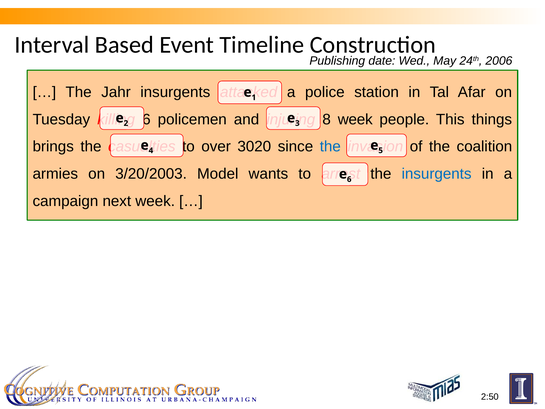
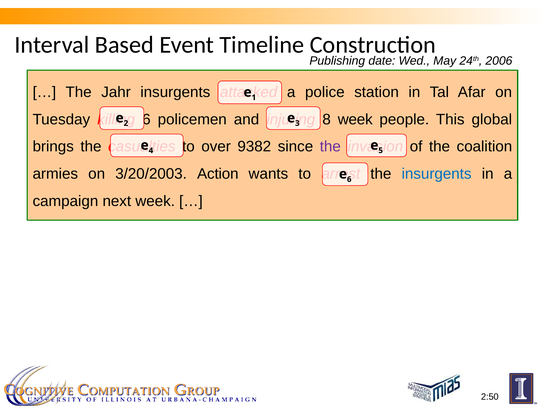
things: things -> global
3020: 3020 -> 9382
the at (330, 147) colour: blue -> purple
Model: Model -> Action
